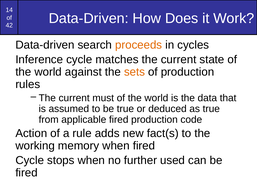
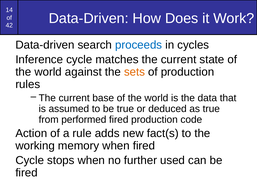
proceeds colour: orange -> blue
must: must -> base
applicable: applicable -> performed
